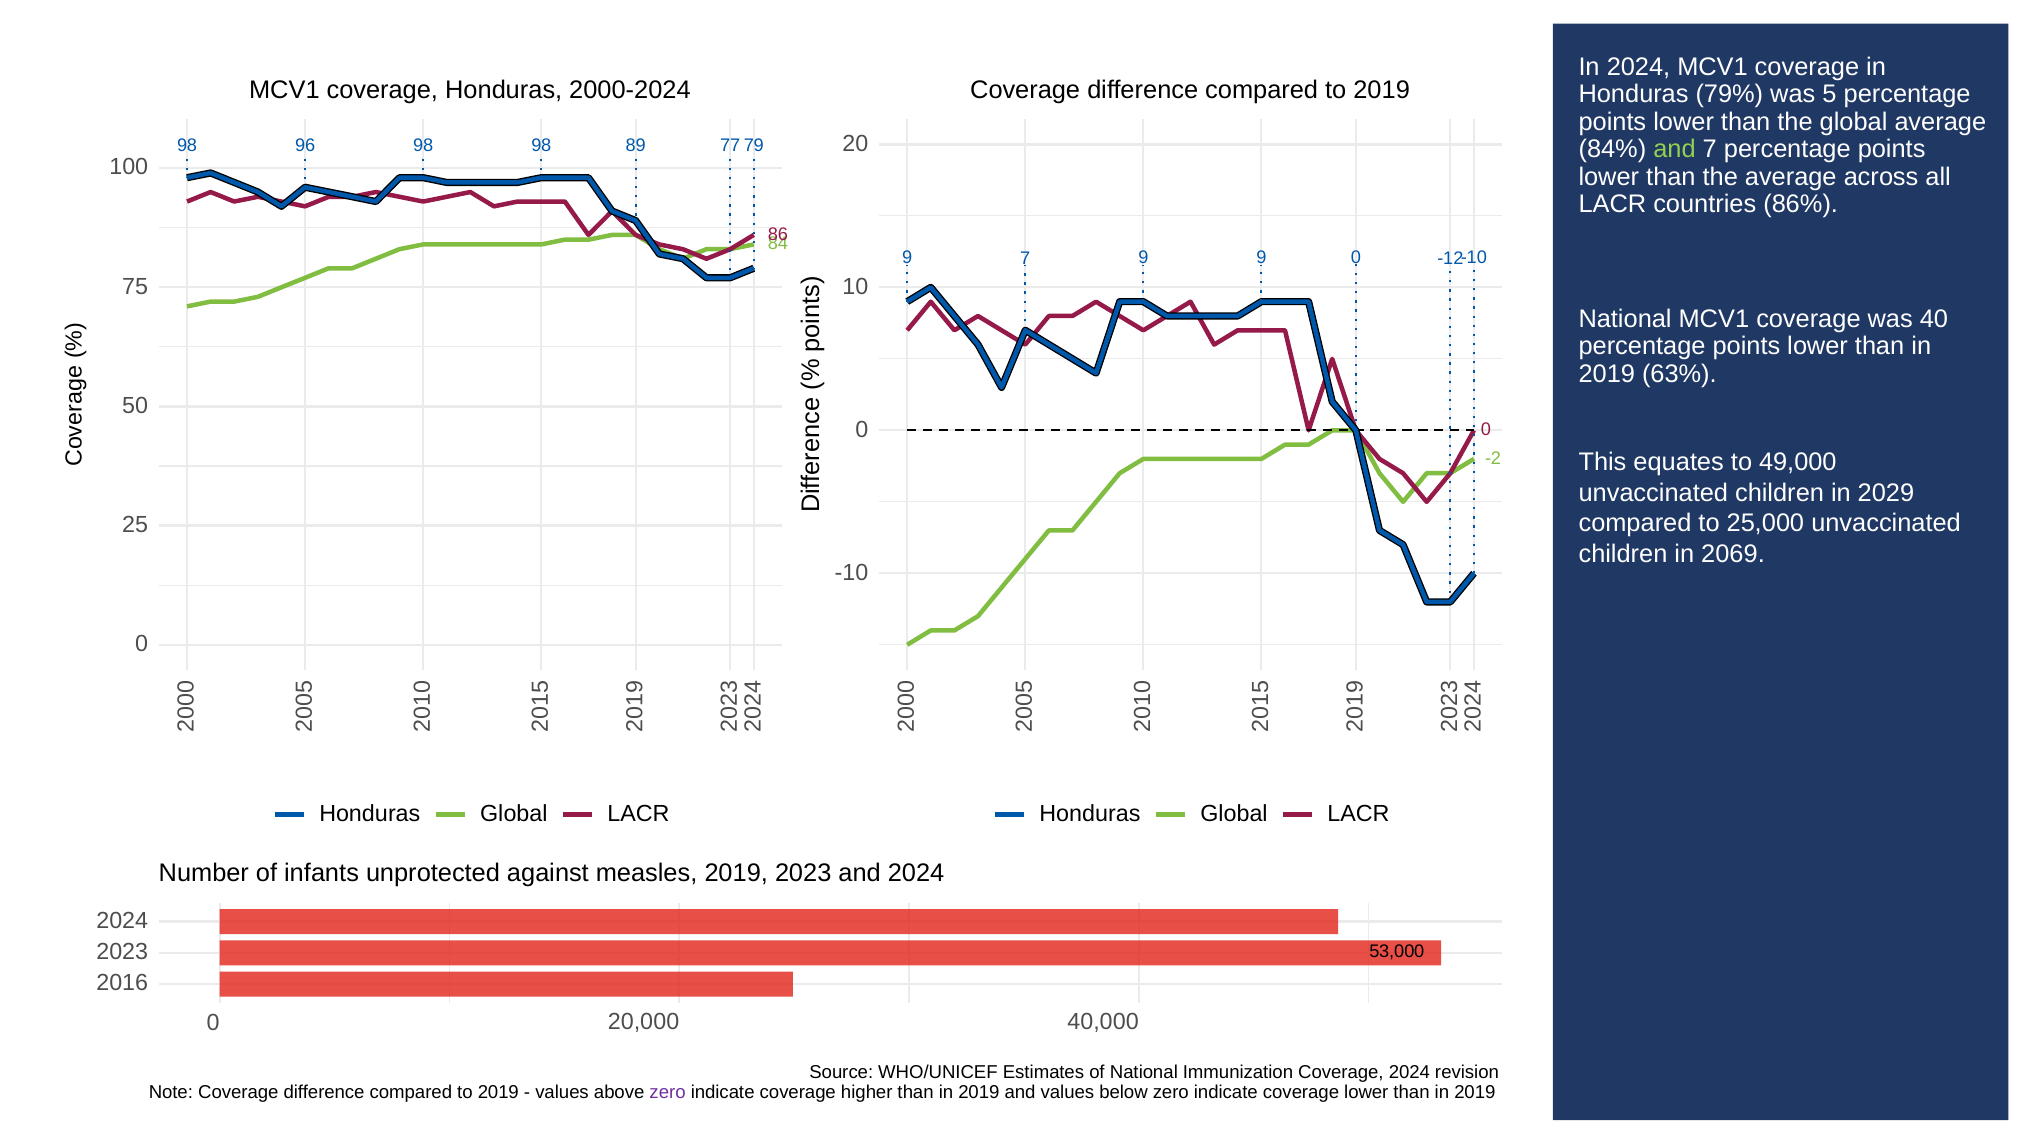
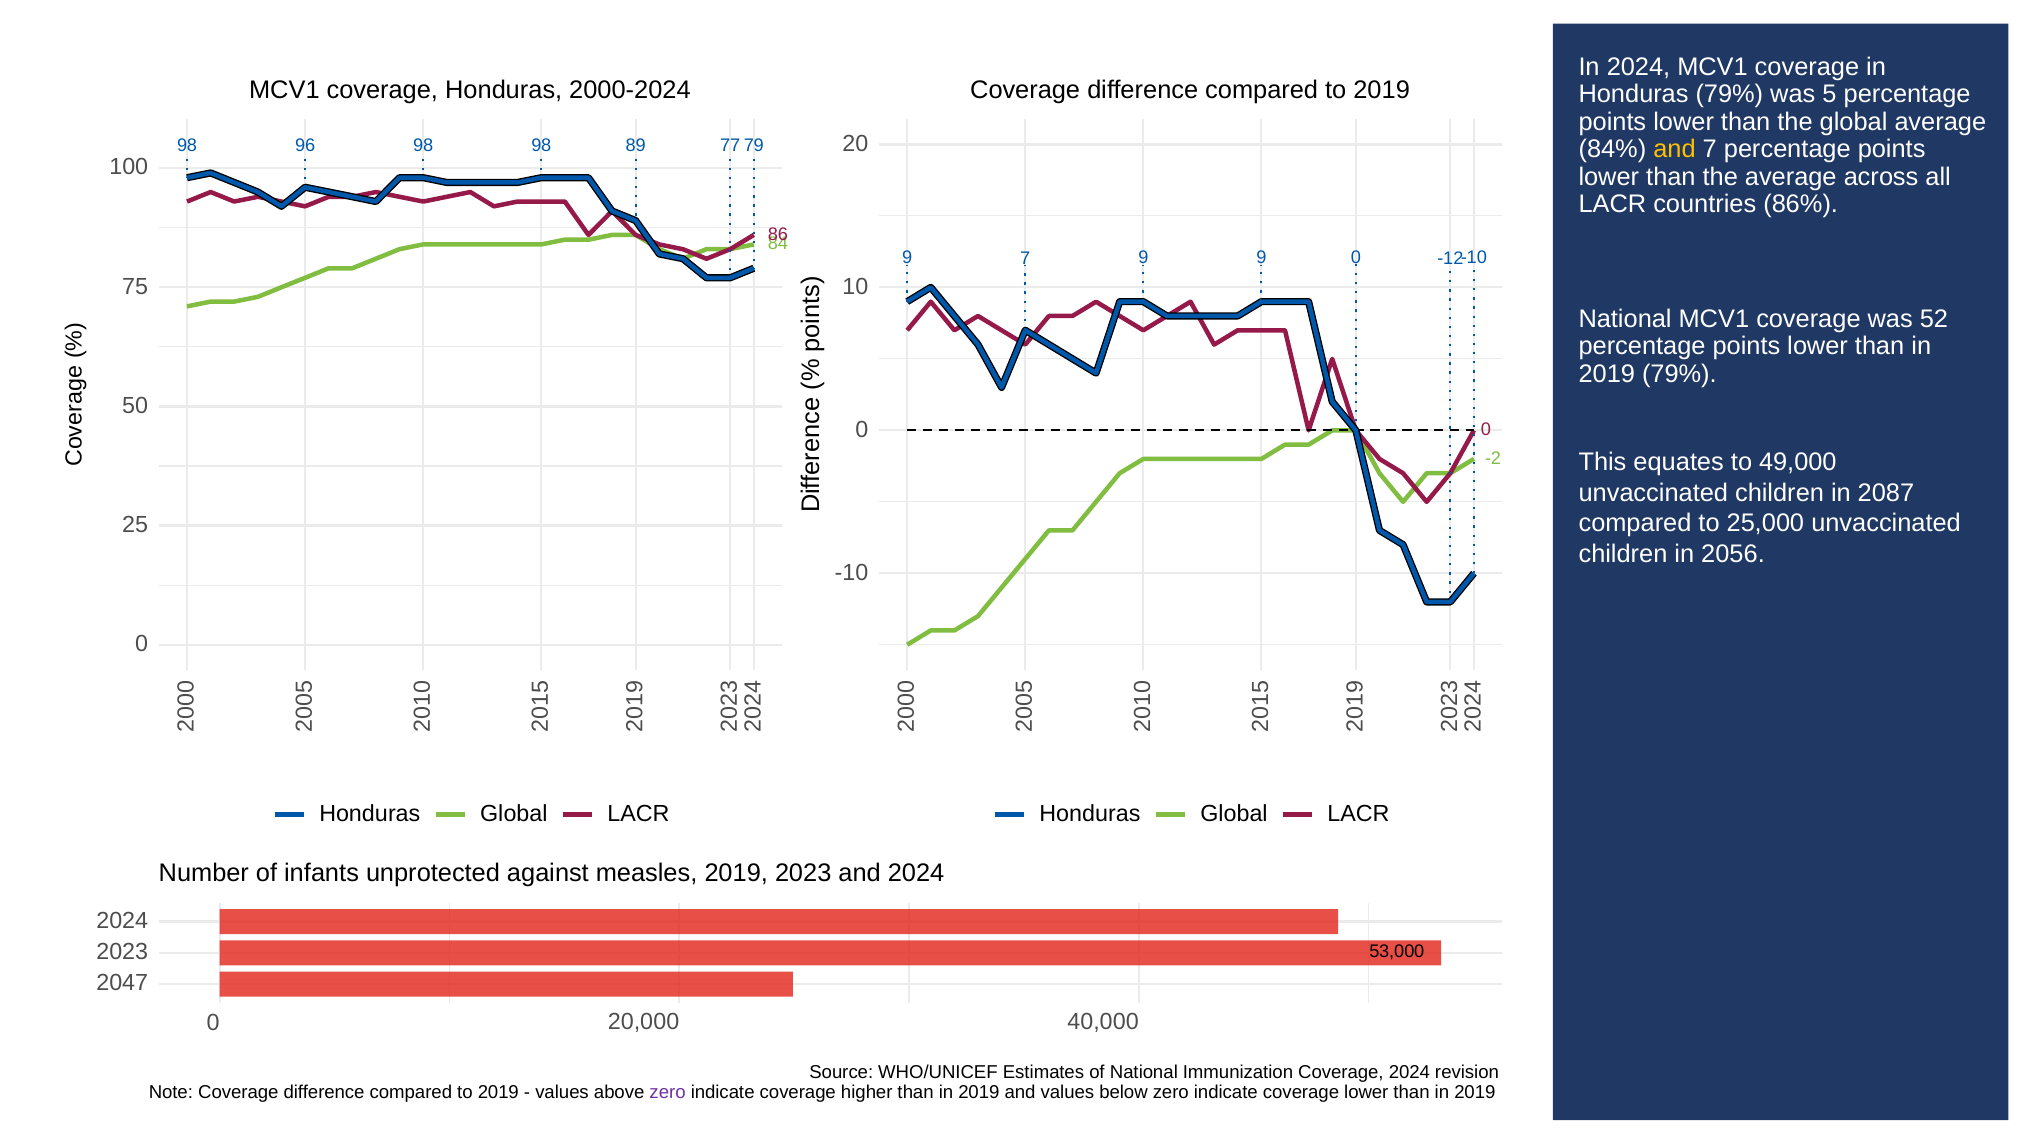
and at (1674, 149) colour: light green -> yellow
40: 40 -> 52
2019 63%: 63% -> 79%
2029: 2029 -> 2087
2069: 2069 -> 2056
2016: 2016 -> 2047
